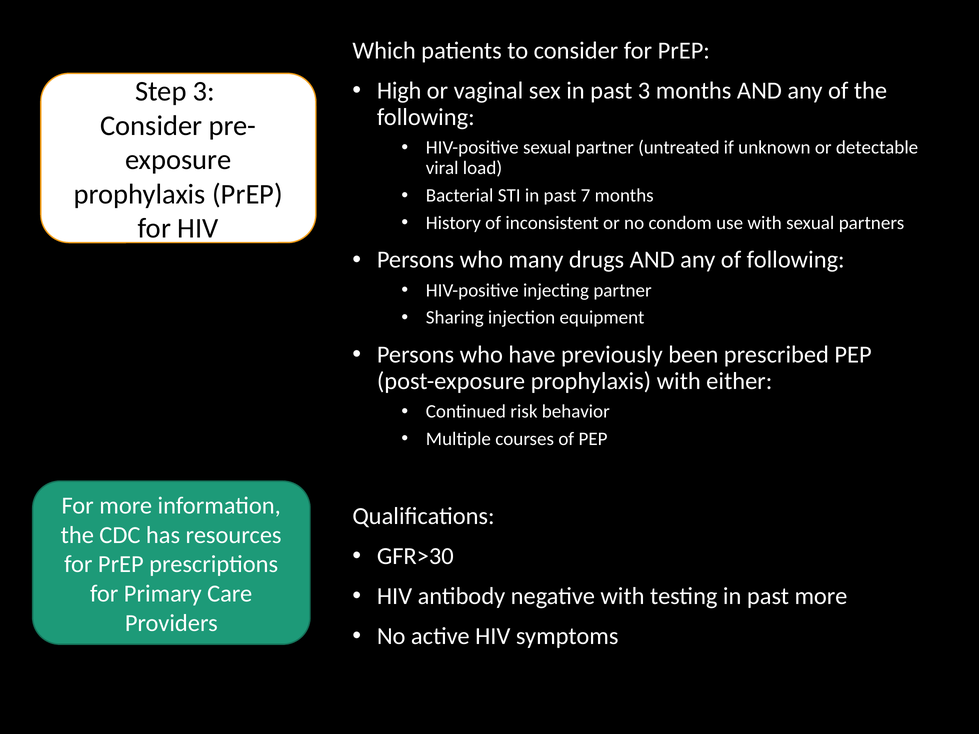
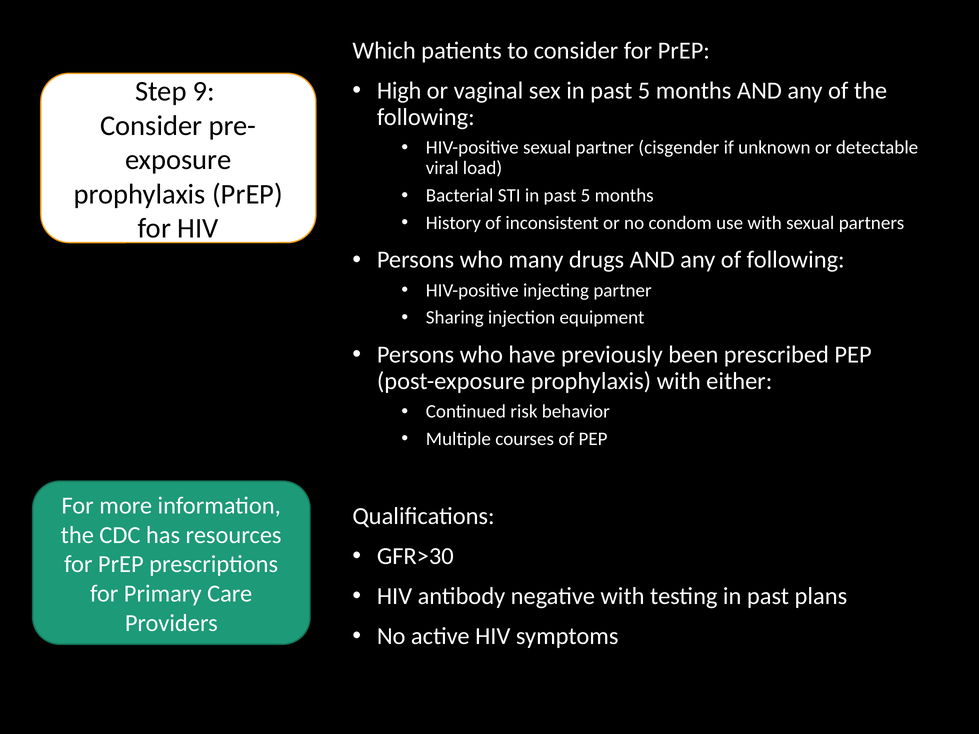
sex in past 3: 3 -> 5
Step 3: 3 -> 9
untreated: untreated -> cisgender
STI in past 7: 7 -> 5
past more: more -> plans
